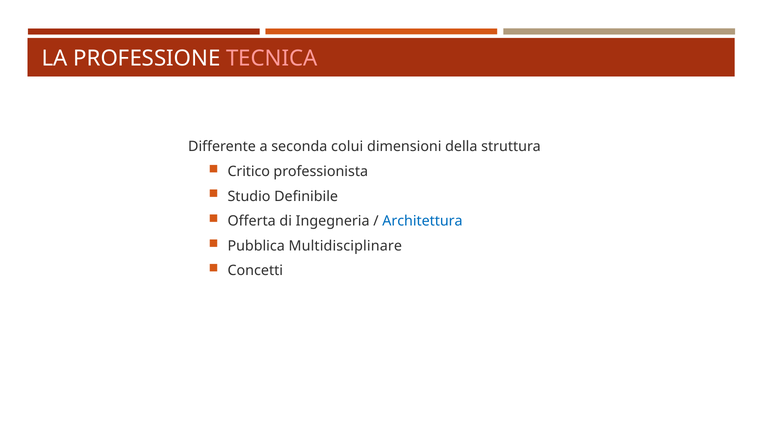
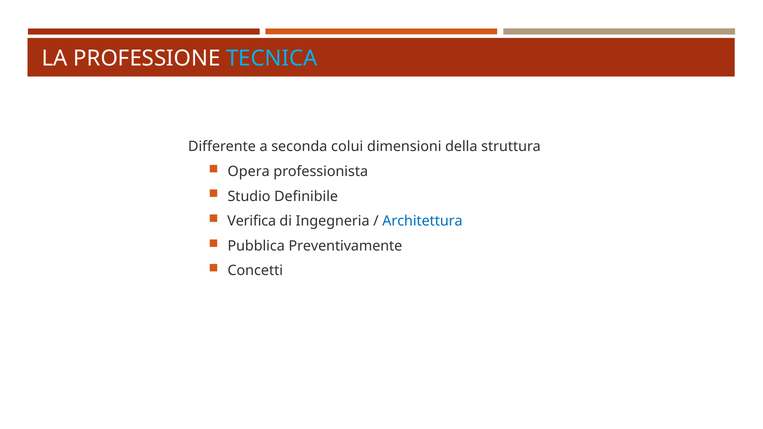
TECNICA colour: pink -> light blue
Critico: Critico -> Opera
Offerta: Offerta -> Verifica
Multidisciplinare: Multidisciplinare -> Preventivamente
